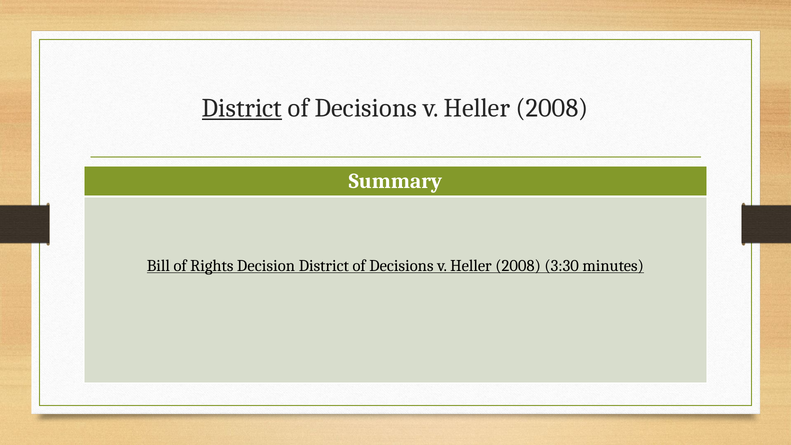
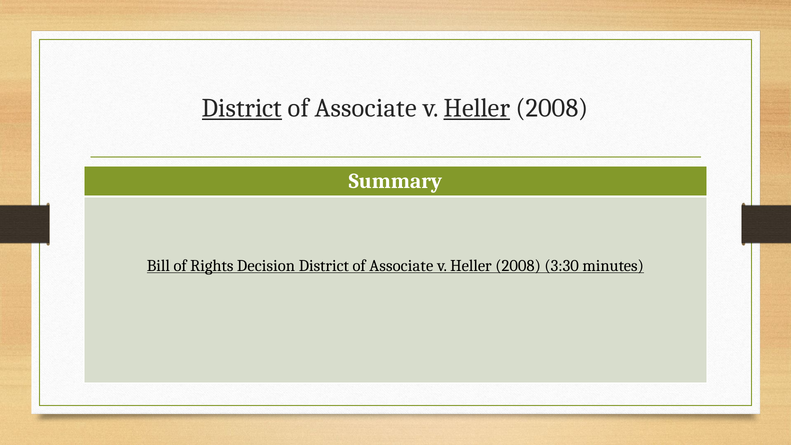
Decisions at (366, 108): Decisions -> Associate
Heller at (477, 108) underline: none -> present
Decisions at (401, 266): Decisions -> Associate
